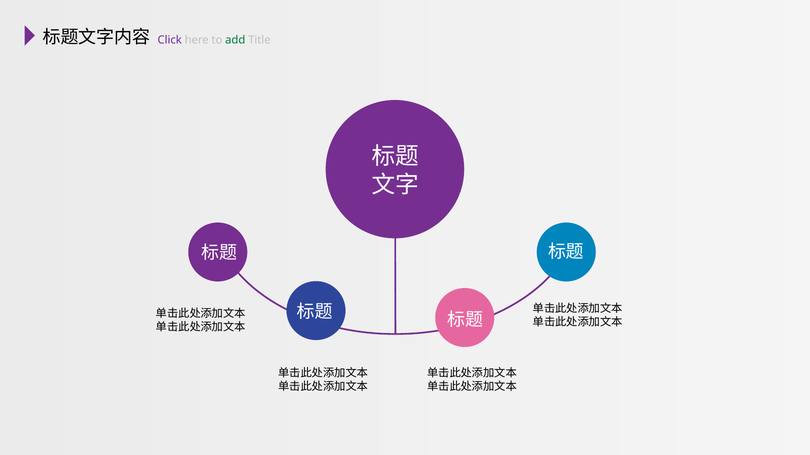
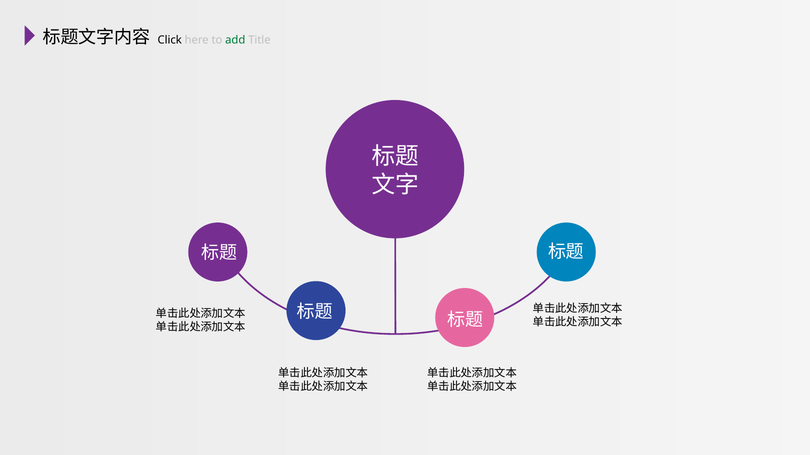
Click colour: purple -> black
